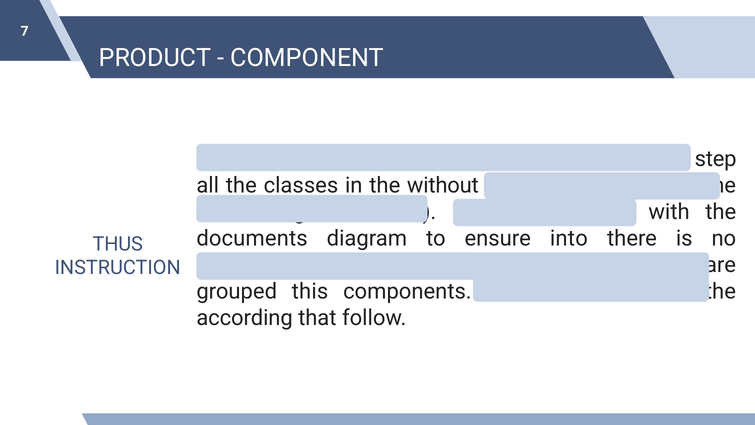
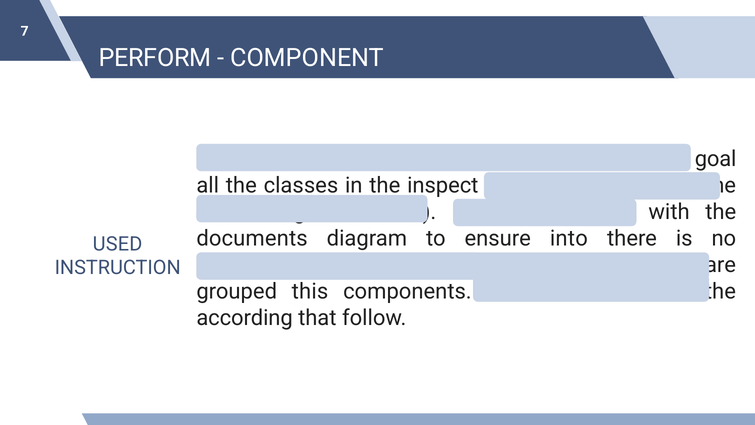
PRODUCT: PRODUCT -> PERFORM
step: step -> goal
without at (443, 185): without -> inspect
THUS: THUS -> USED
